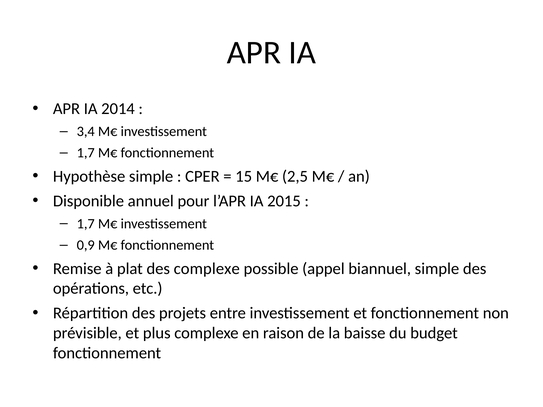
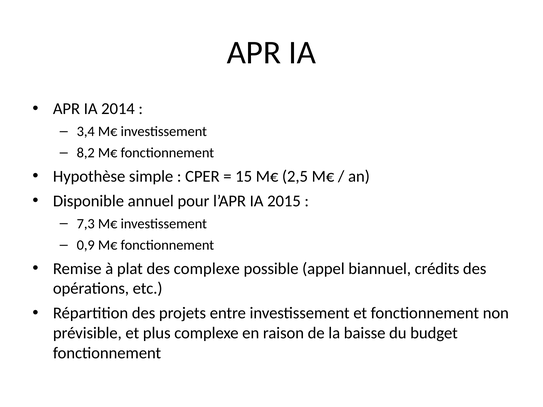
1,7 at (86, 153): 1,7 -> 8,2
1,7 at (86, 224): 1,7 -> 7,3
biannuel simple: simple -> crédits
